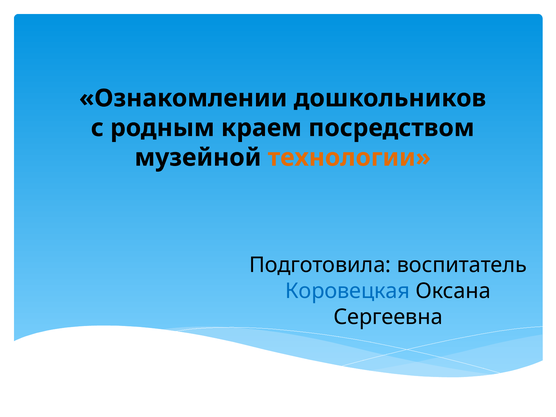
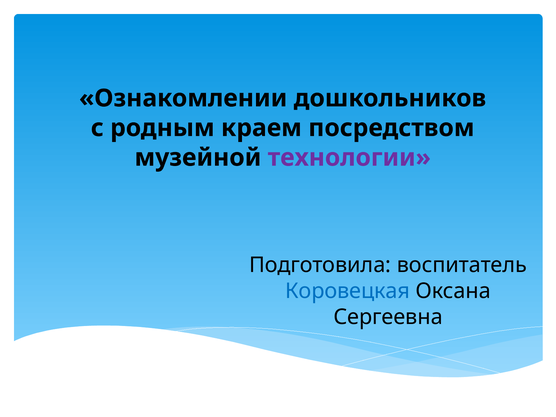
технологии colour: orange -> purple
